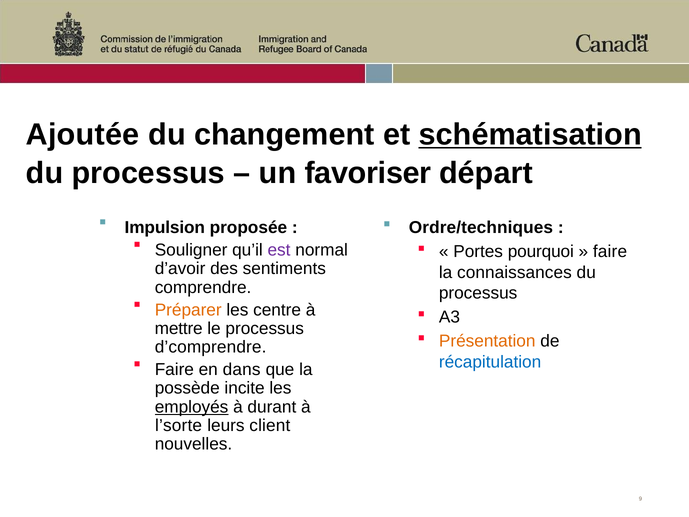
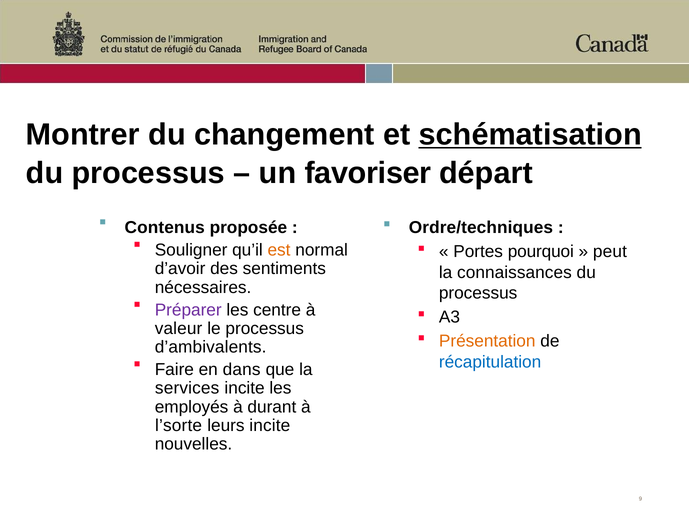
Ajoutée: Ajoutée -> Montrer
Impulsion: Impulsion -> Contenus
est colour: purple -> orange
faire at (610, 252): faire -> peut
comprendre: comprendre -> nécessaires
Préparer colour: orange -> purple
mettre: mettre -> valeur
d’comprendre: d’comprendre -> d’ambivalents
possède: possède -> services
employés underline: present -> none
leurs client: client -> incite
